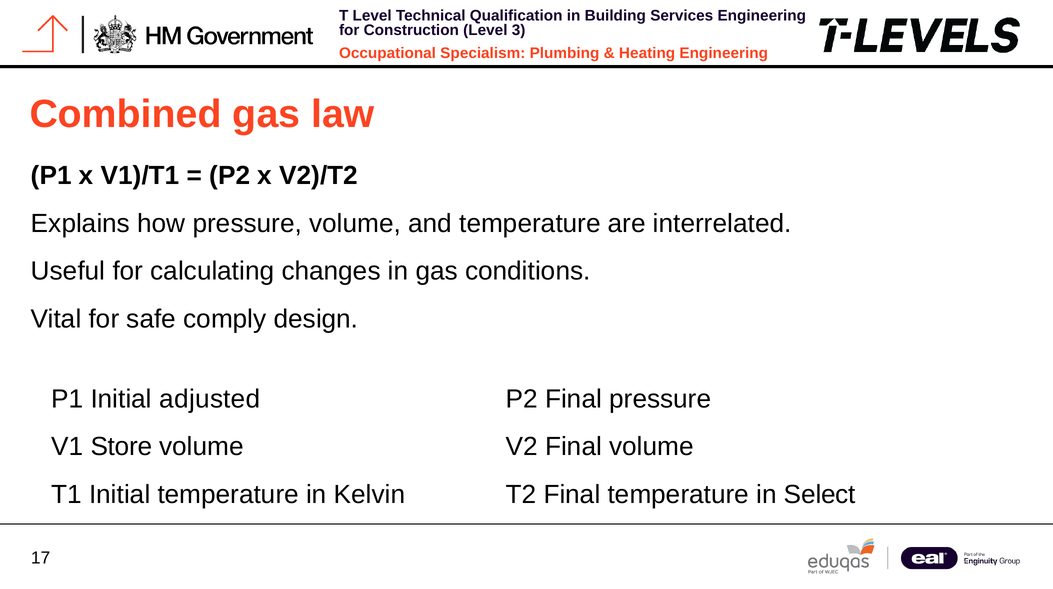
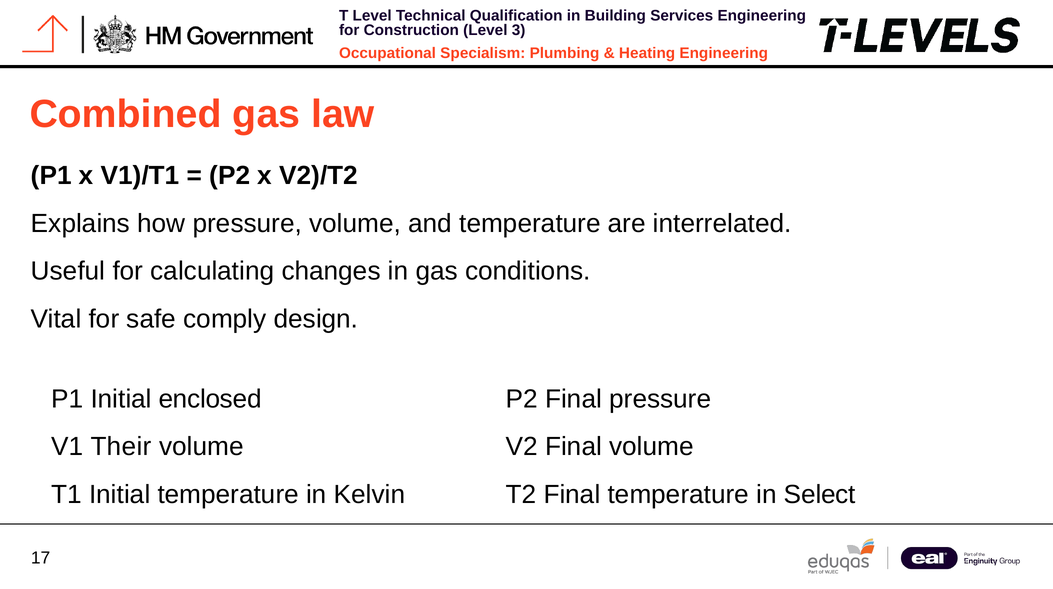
adjusted: adjusted -> enclosed
Store: Store -> Their
